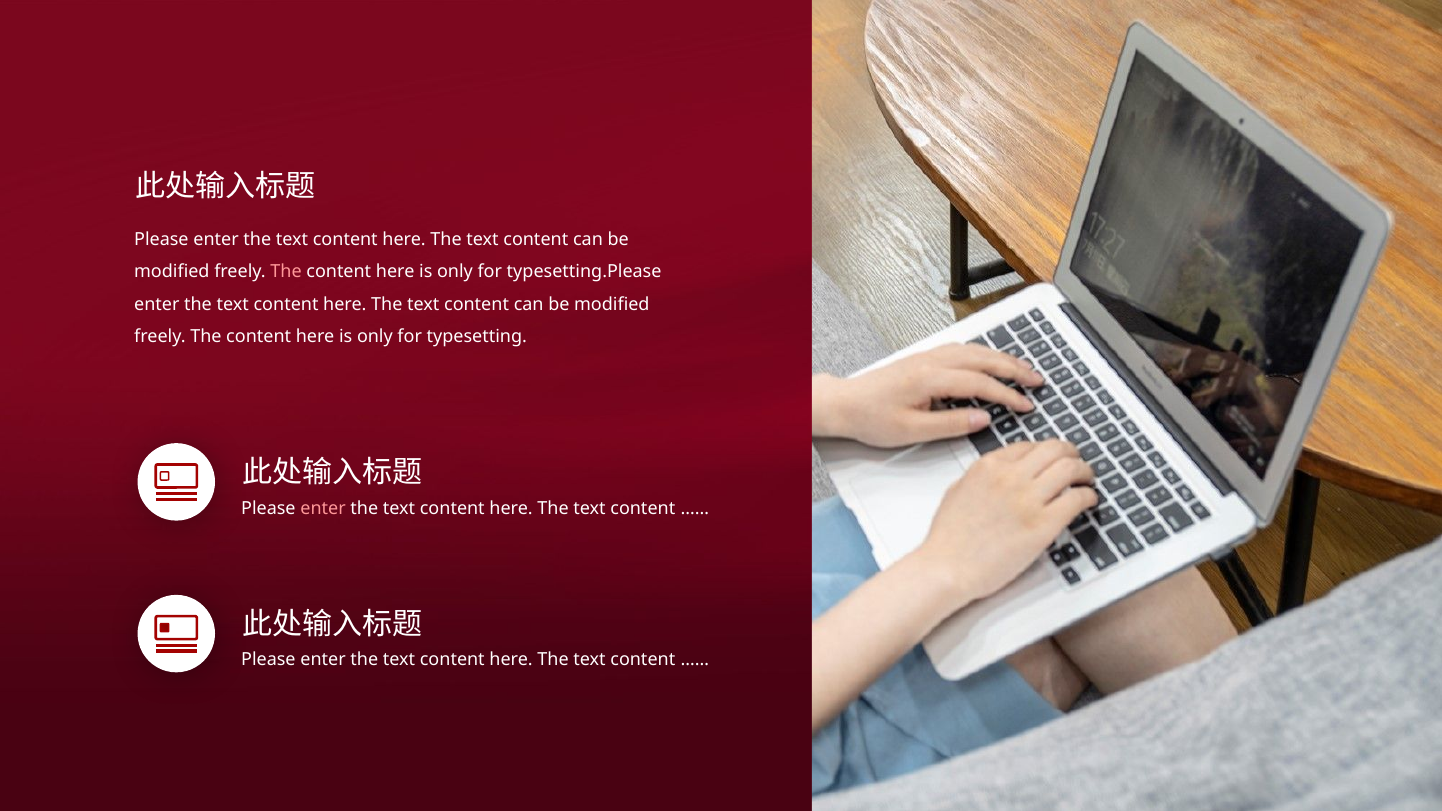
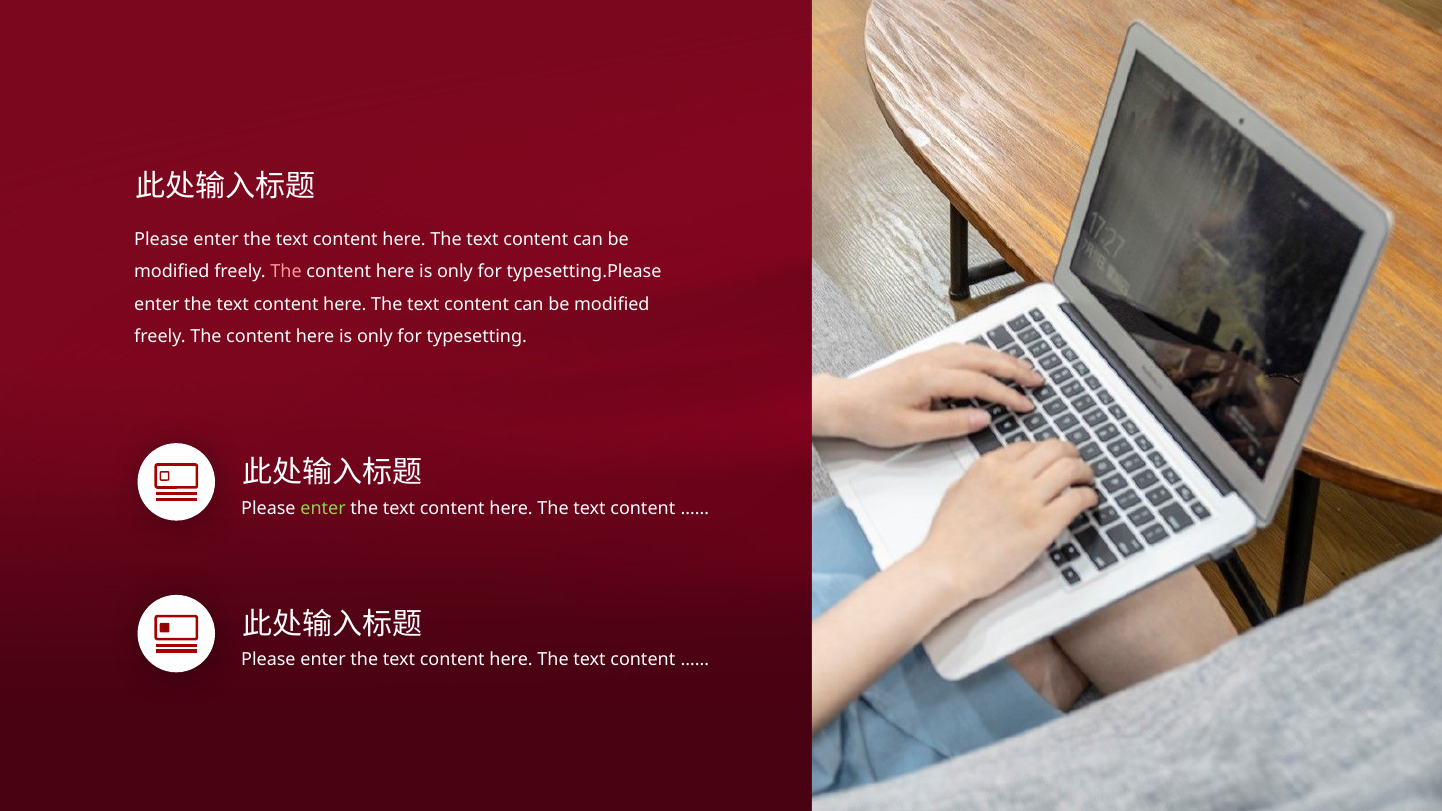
enter at (323, 508) colour: pink -> light green
